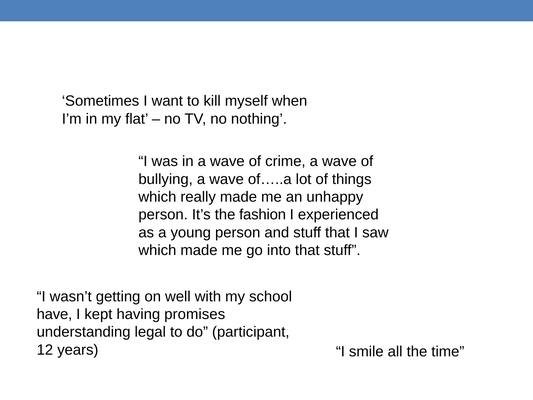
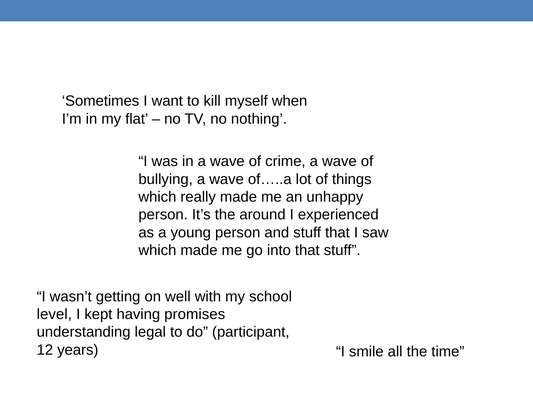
fashion: fashion -> around
have: have -> level
